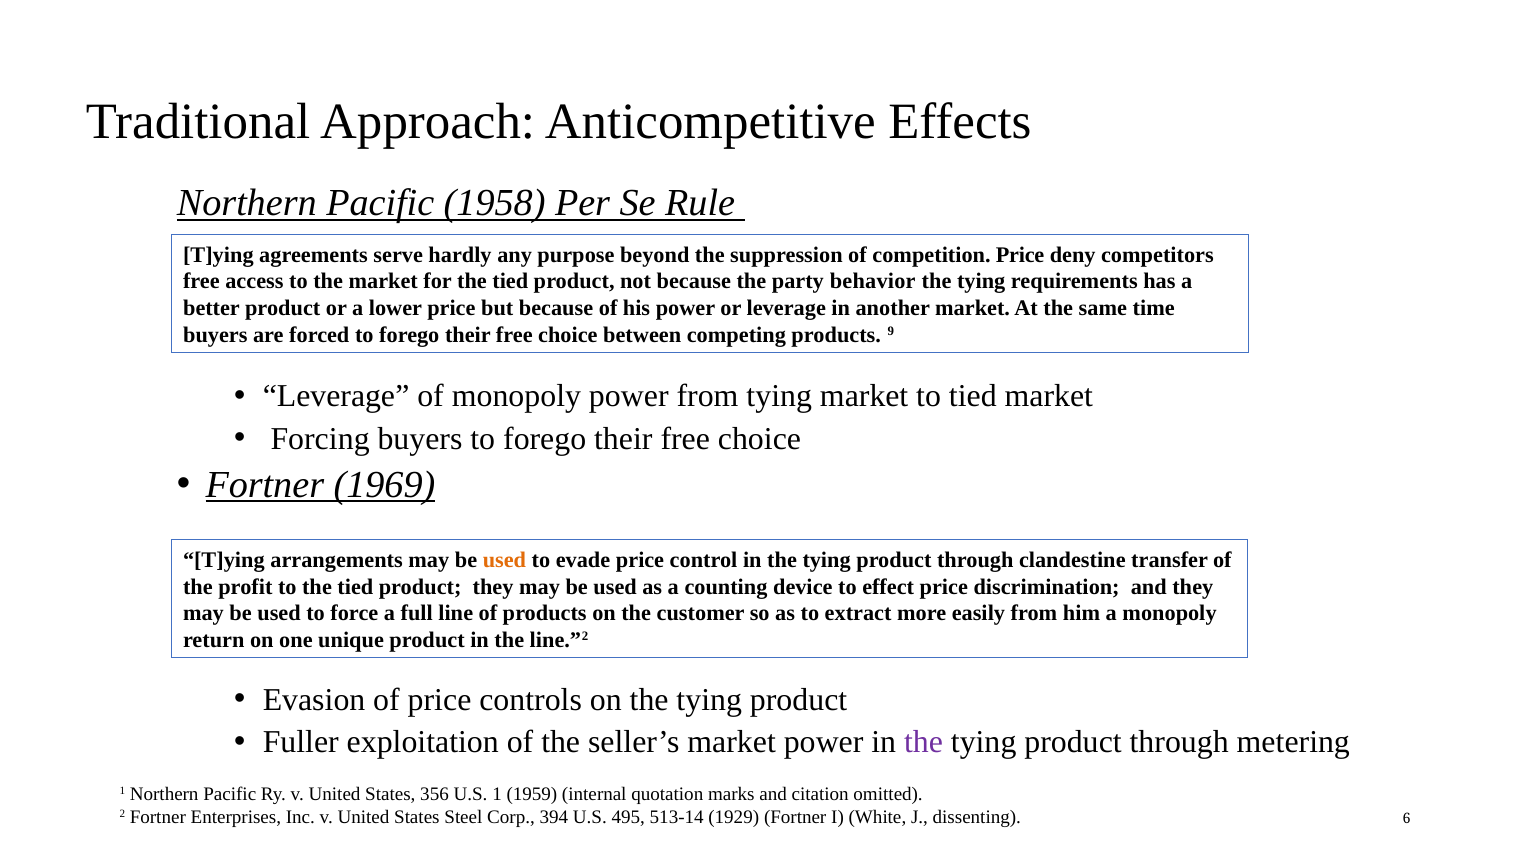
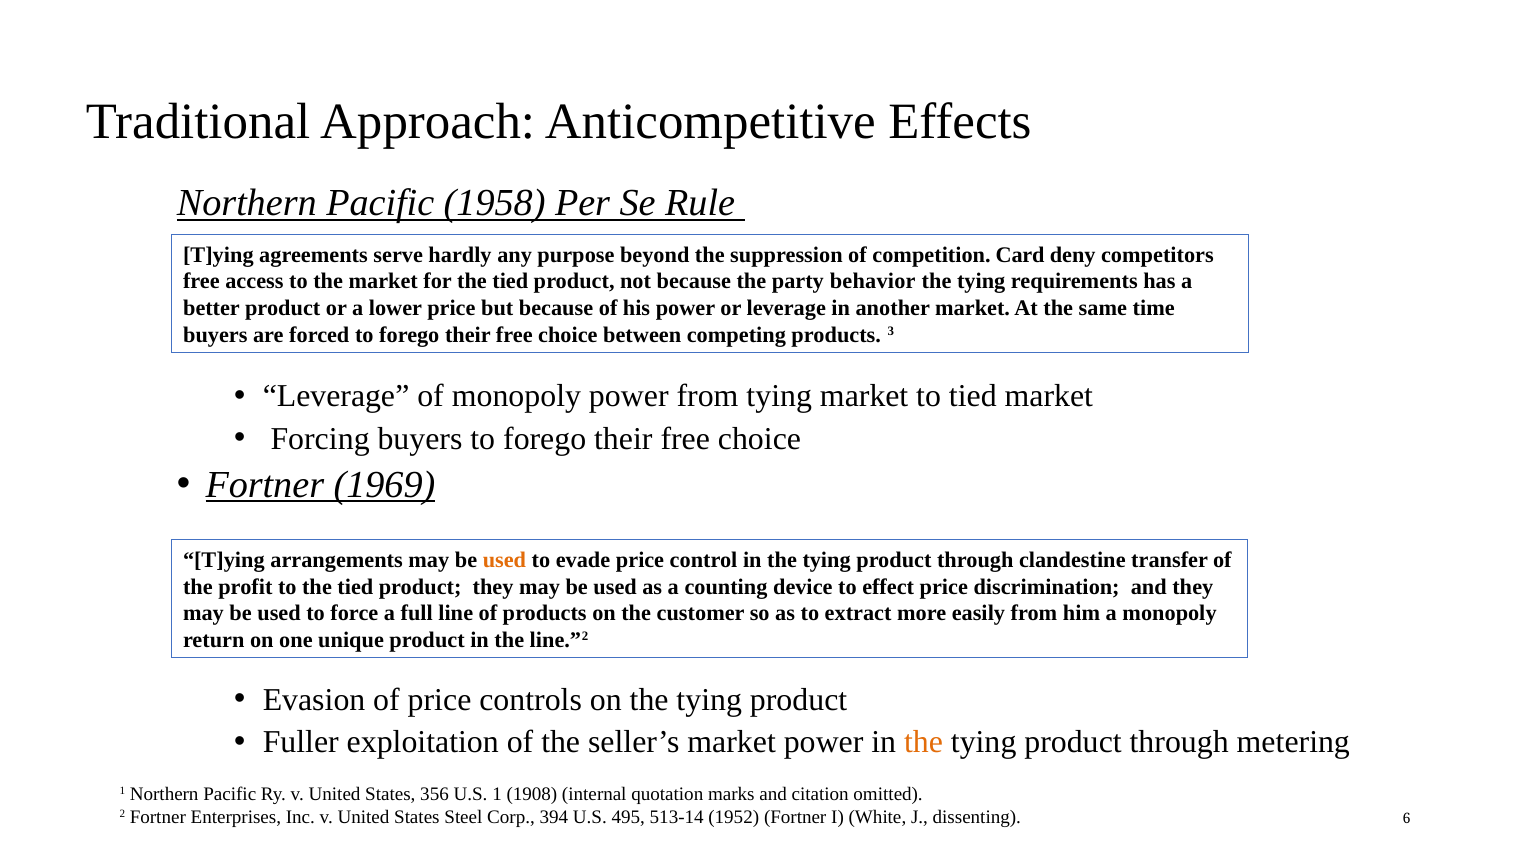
competition Price: Price -> Card
9: 9 -> 3
the at (924, 742) colour: purple -> orange
1959: 1959 -> 1908
1929: 1929 -> 1952
